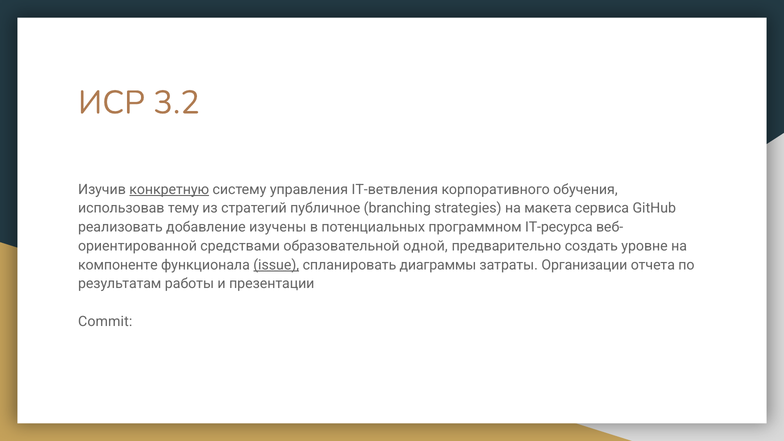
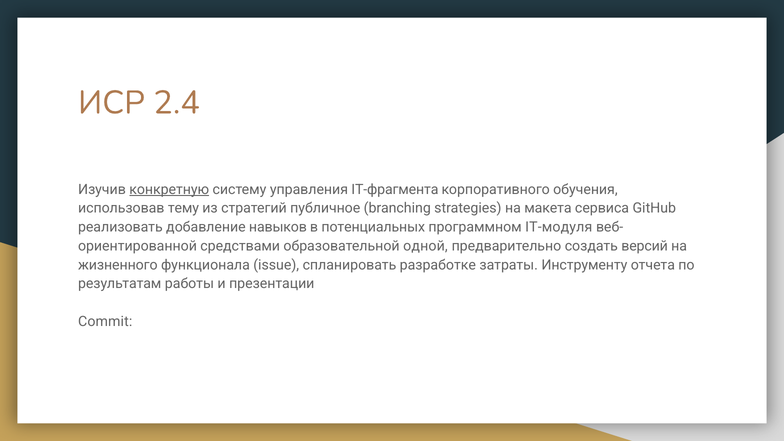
3.2: 3.2 -> 2.4
IT-ветвления: IT-ветвления -> IT-фрагмента
изучены: изучены -> навыков
IT-ресурса: IT-ресурса -> IT-модуля
уровне: уровне -> версий
компоненте: компоненте -> жизненного
issue underline: present -> none
диаграммы: диаграммы -> разработке
Организации: Организации -> Инструменту
